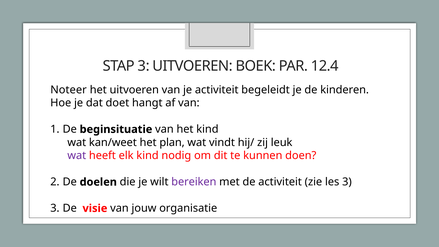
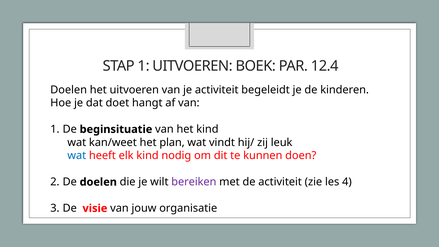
STAP 3: 3 -> 1
Noteer at (69, 90): Noteer -> Doelen
wat at (77, 156) colour: purple -> blue
les 3: 3 -> 4
